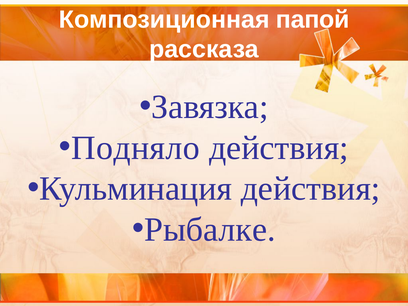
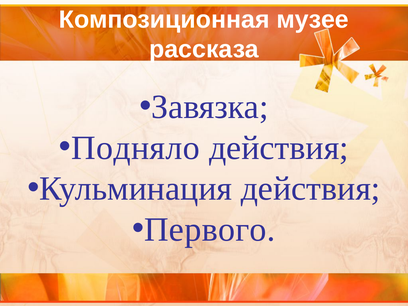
папой: папой -> музее
Рыбалке: Рыбалке -> Первого
